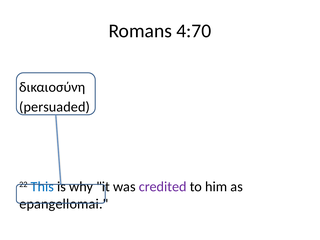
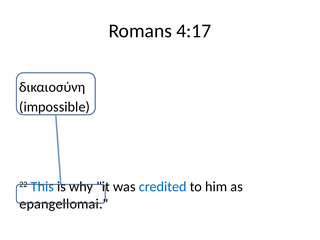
4:70: 4:70 -> 4:17
persuaded: persuaded -> impossible
credited colour: purple -> blue
